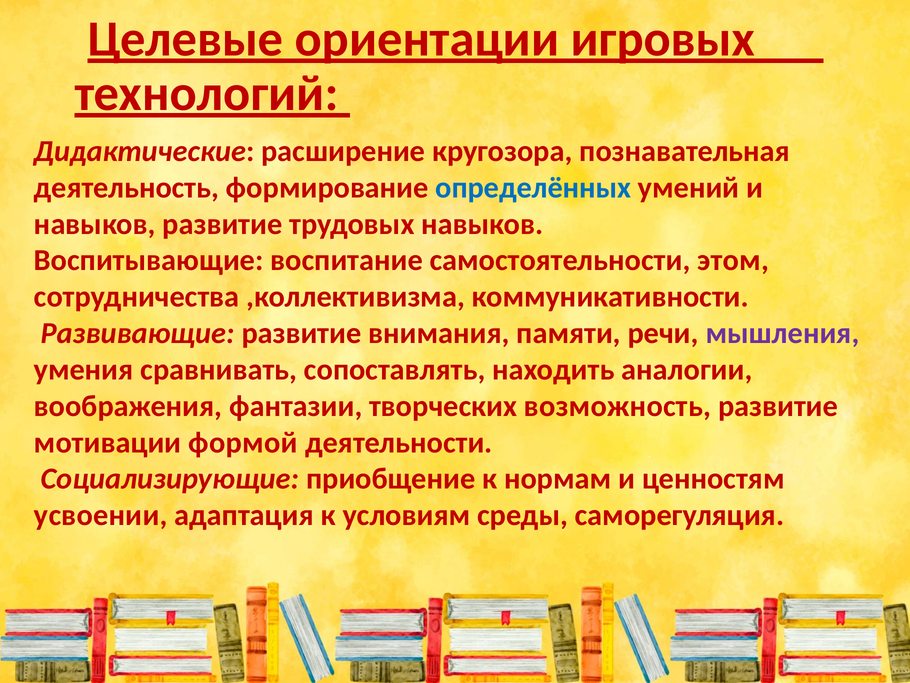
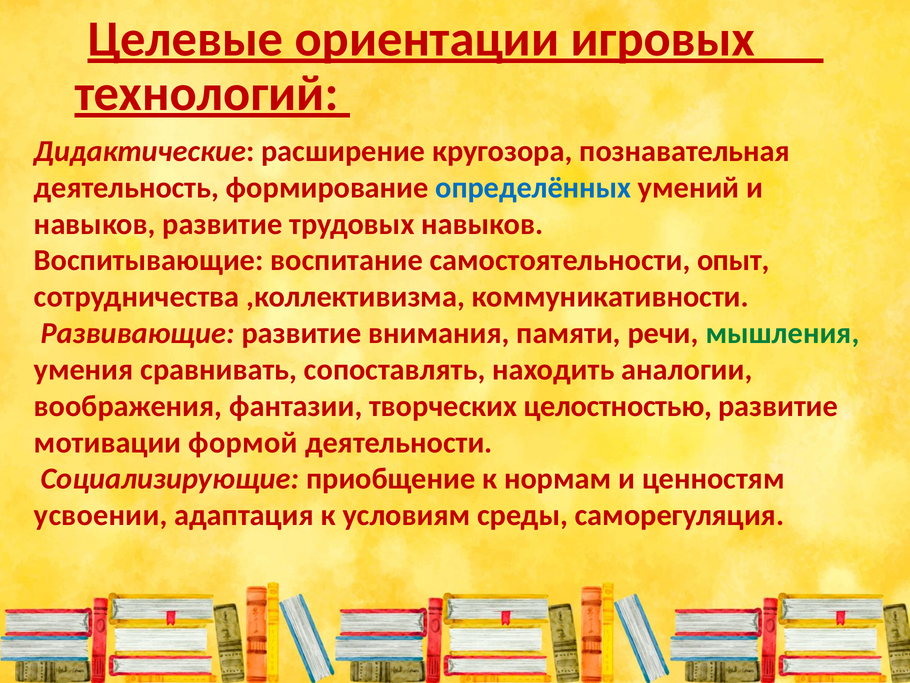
этом: этом -> опыт
мышления colour: purple -> green
возможность: возможность -> целостностью
